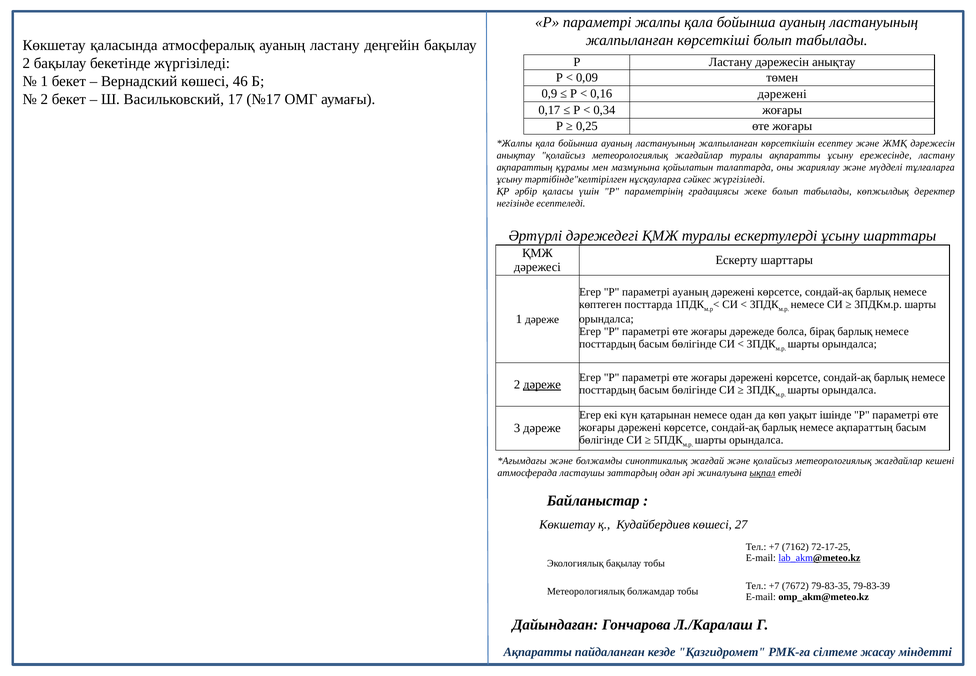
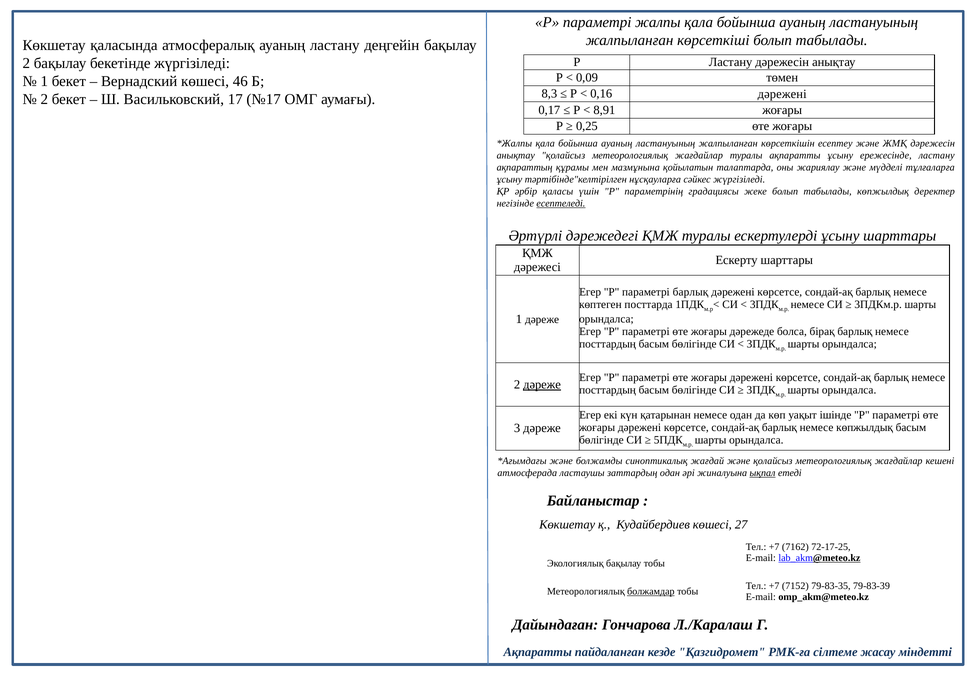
0,9: 0,9 -> 8,3
0,34: 0,34 -> 8,91
есептеледі underline: none -> present
параметрі ауаның: ауаның -> барлық
немесе ақпараттың: ақпараттың -> көпжылдық
7672: 7672 -> 7152
болжамдар underline: none -> present
